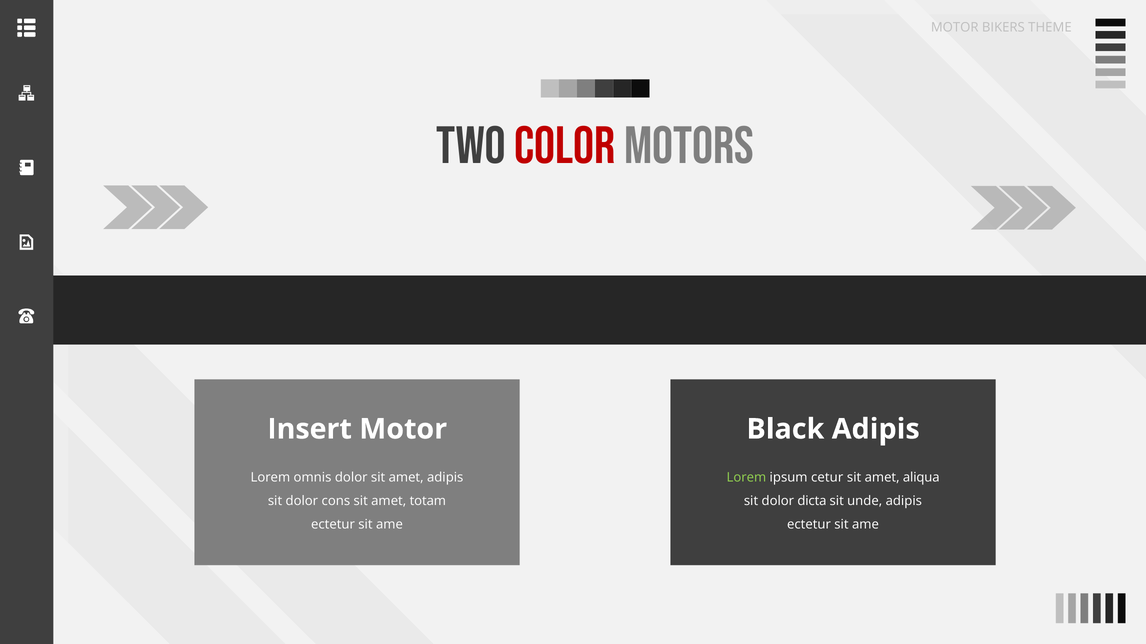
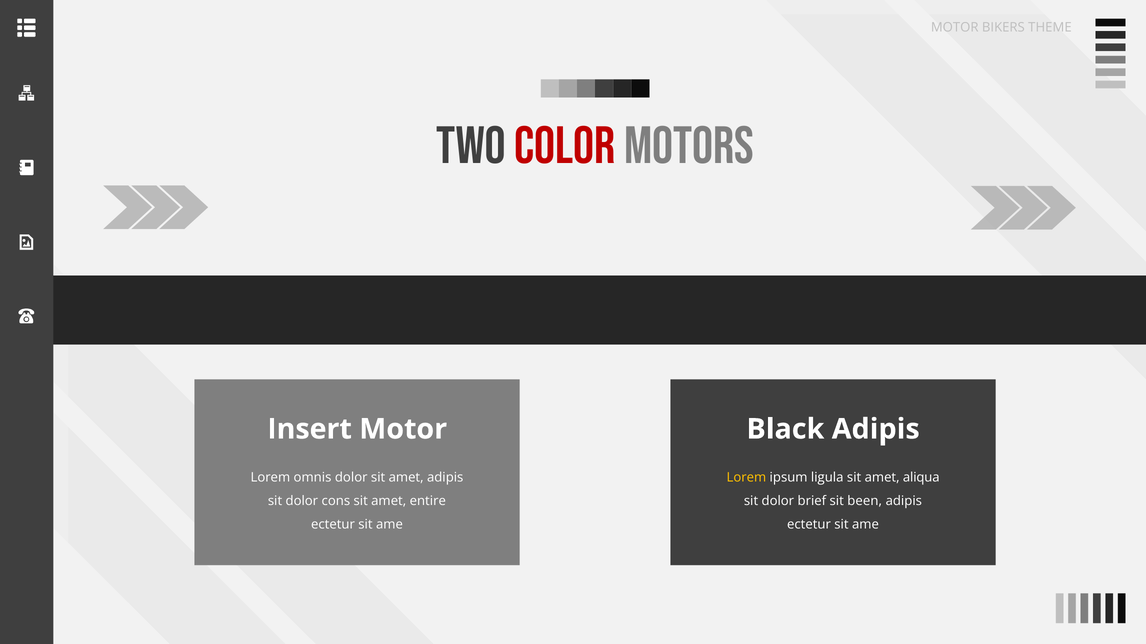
Lorem at (746, 478) colour: light green -> yellow
cetur: cetur -> ligula
totam: totam -> entire
dicta: dicta -> brief
unde: unde -> been
